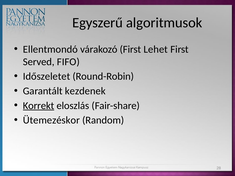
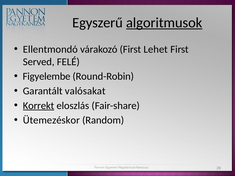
algoritmusok underline: none -> present
FIFO: FIFO -> FELÉ
Időszeletet: Időszeletet -> Figyelembe
kezdenek: kezdenek -> valósakat
